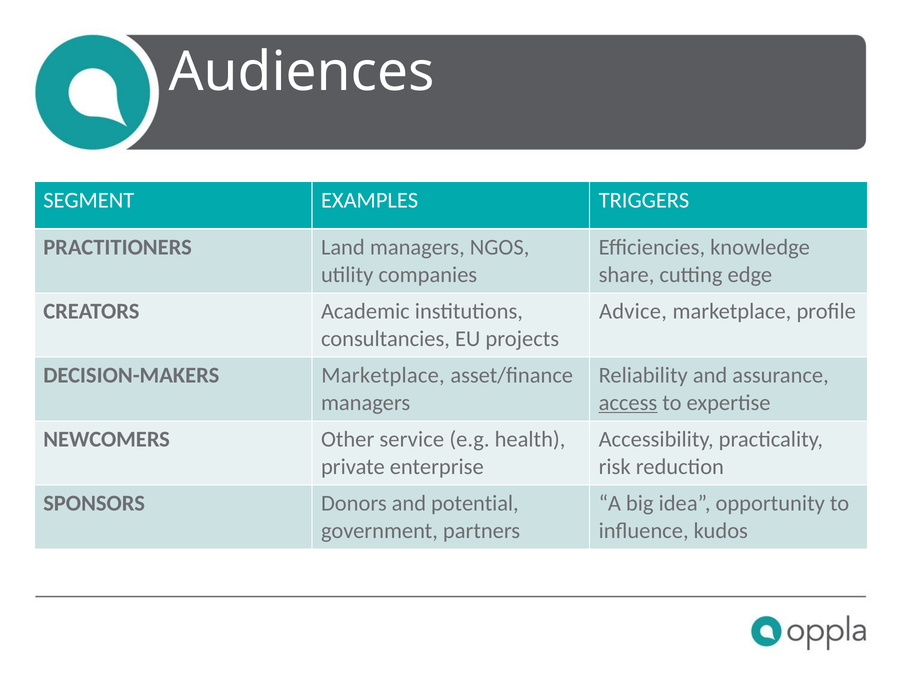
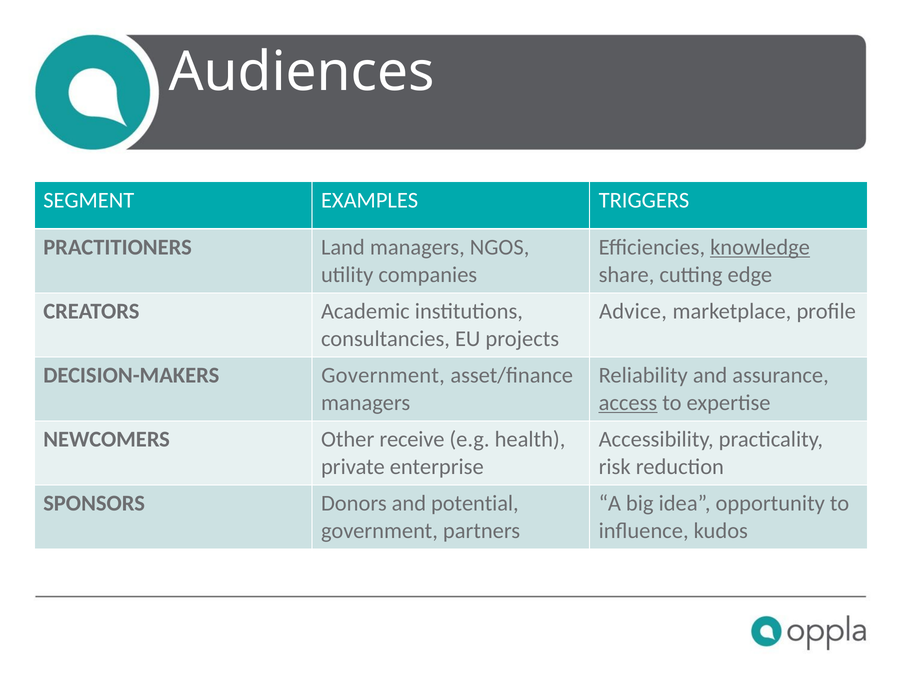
knowledge underline: none -> present
DECISION-MAKERS Marketplace: Marketplace -> Government
service: service -> receive
